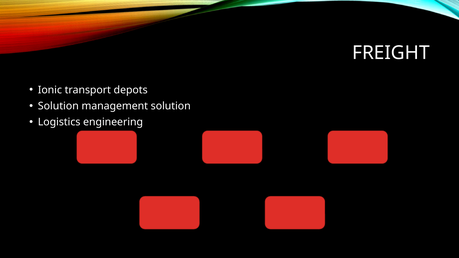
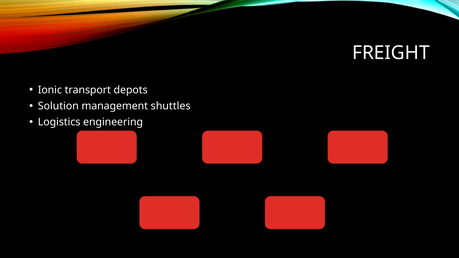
management solution: solution -> shuttles
